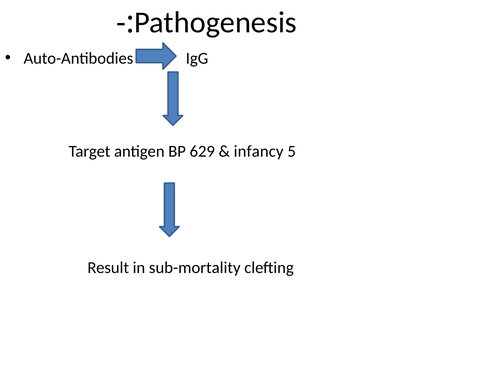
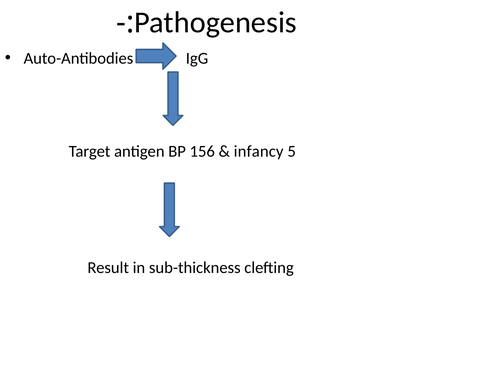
629: 629 -> 156
sub-mortality: sub-mortality -> sub-thickness
